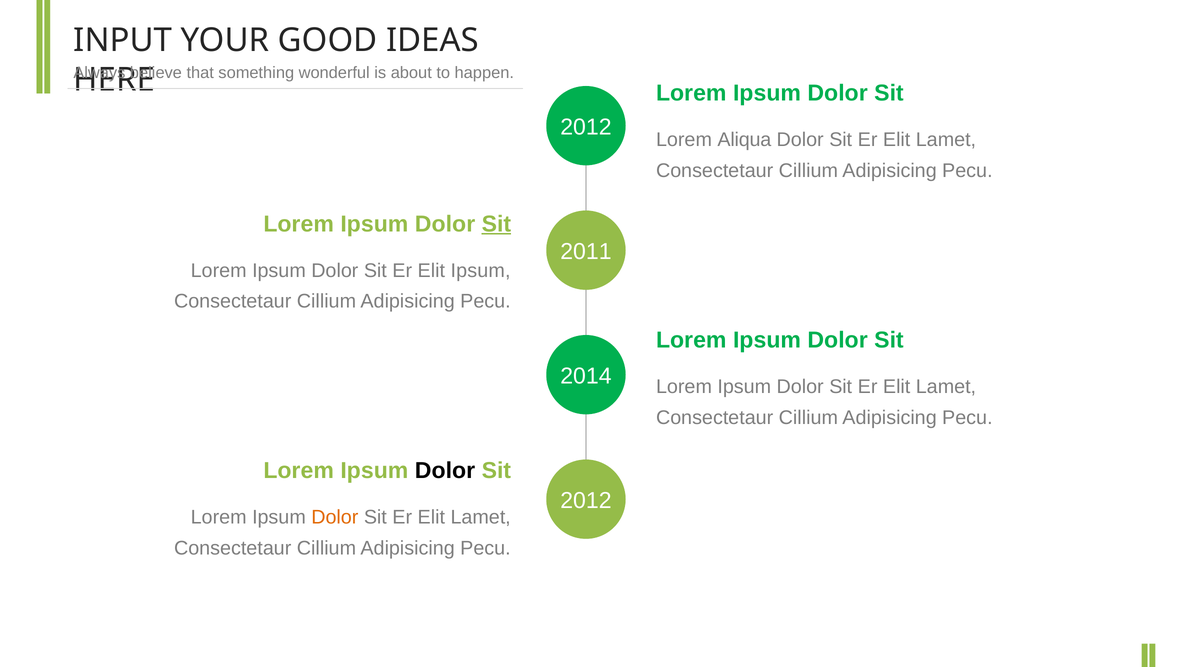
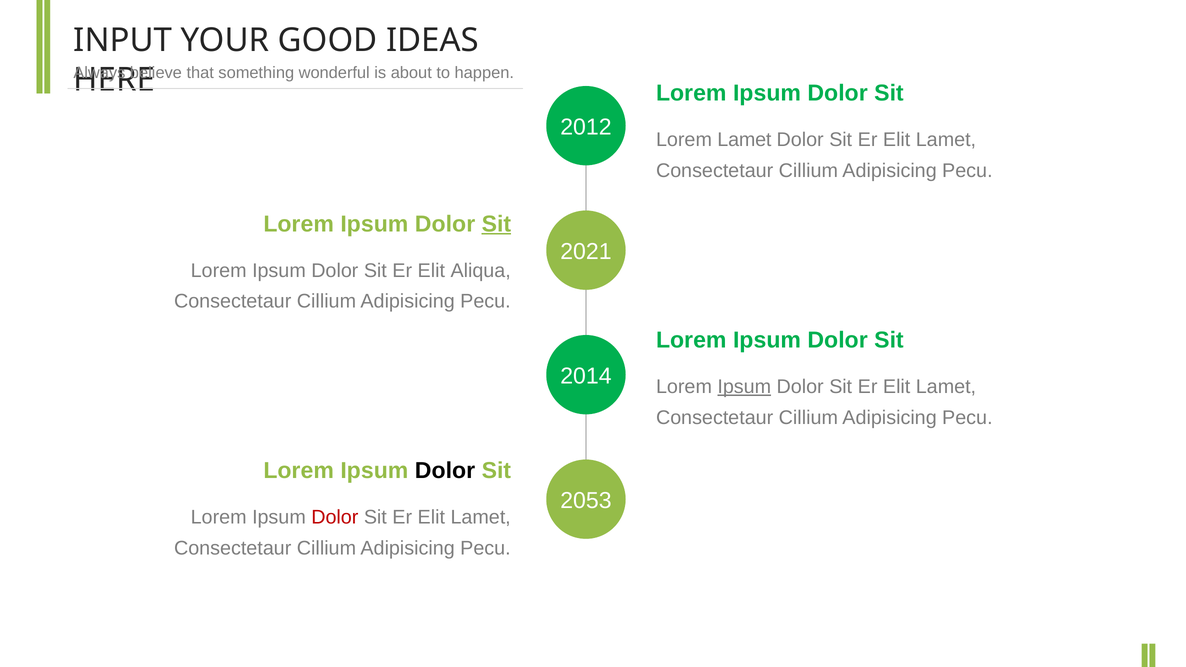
Lorem Aliqua: Aliqua -> Lamet
2011: 2011 -> 2021
Elit Ipsum: Ipsum -> Aliqua
Ipsum at (744, 387) underline: none -> present
2012 at (586, 501): 2012 -> 2053
Dolor at (335, 517) colour: orange -> red
